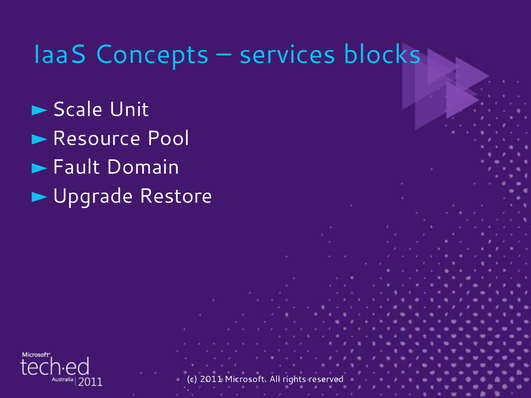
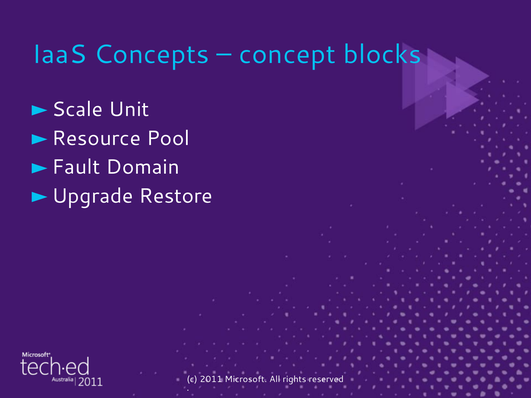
services: services -> concept
